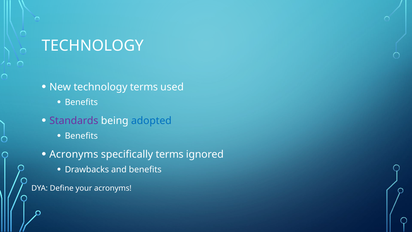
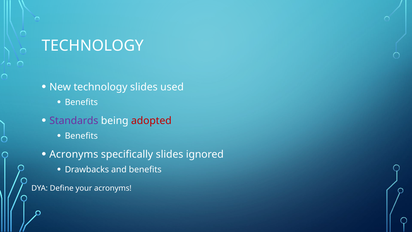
technology terms: terms -> slides
adopted colour: blue -> red
specifically terms: terms -> slides
